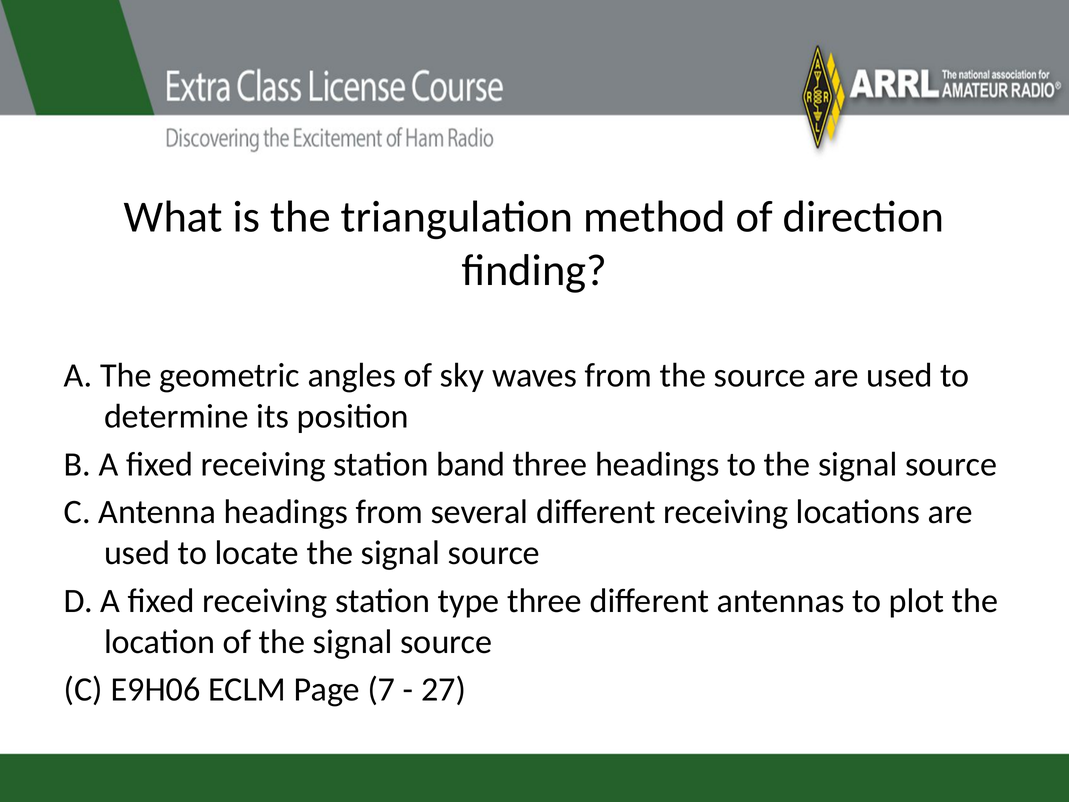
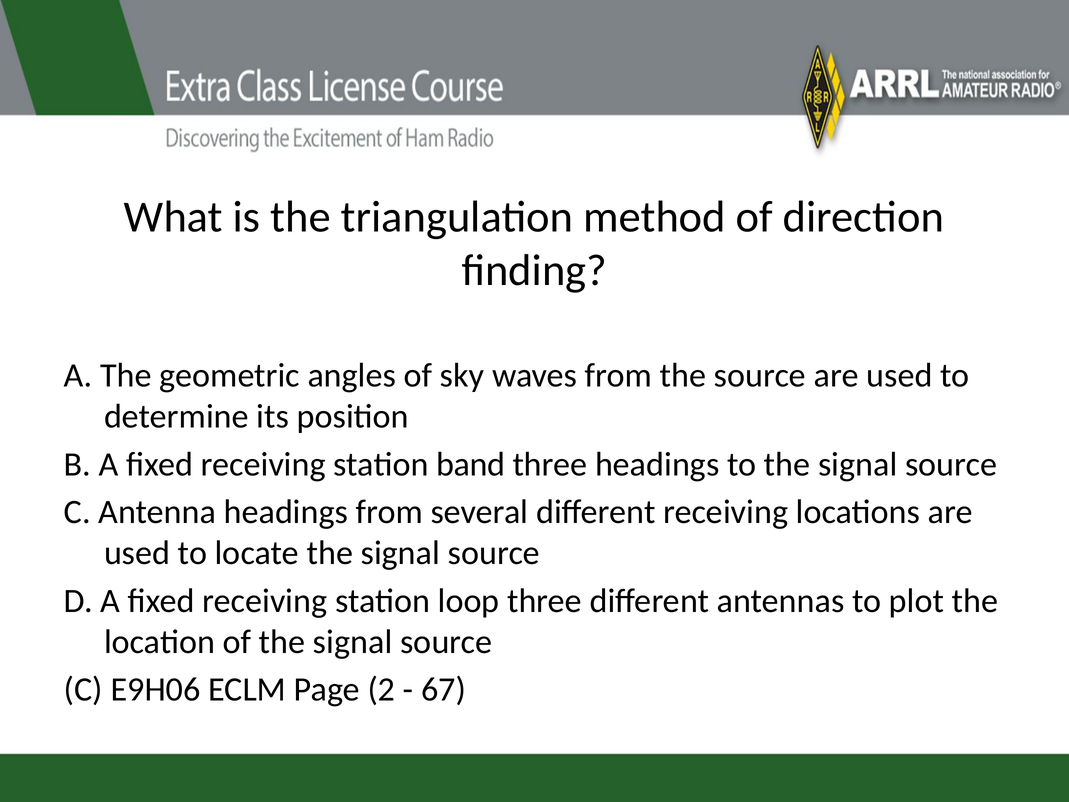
type: type -> loop
7: 7 -> 2
27: 27 -> 67
